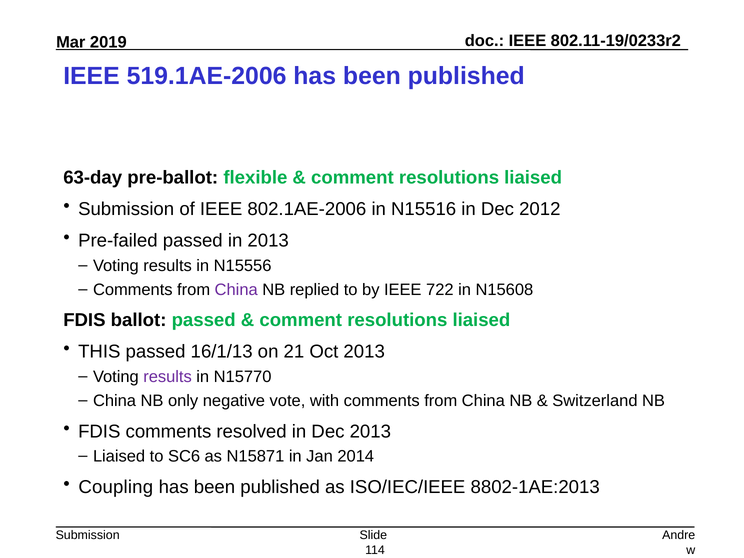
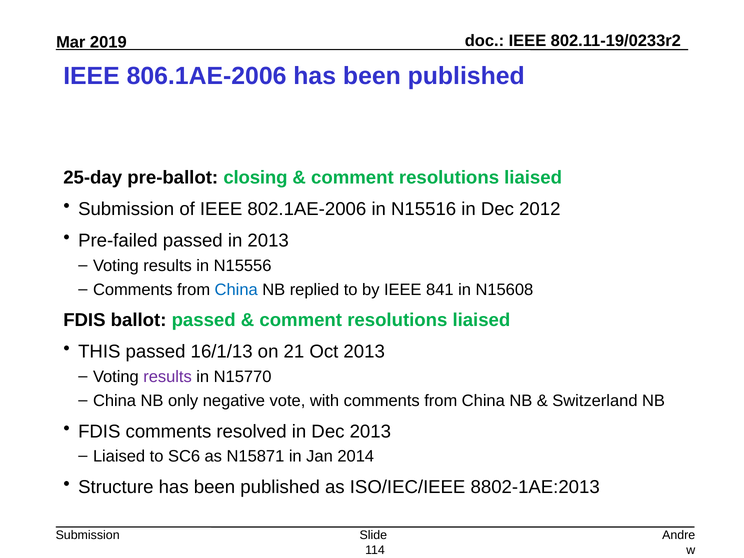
519.1AE-2006: 519.1AE-2006 -> 806.1AE-2006
63-day: 63-day -> 25-day
flexible: flexible -> closing
China at (236, 290) colour: purple -> blue
722: 722 -> 841
Coupling: Coupling -> Structure
